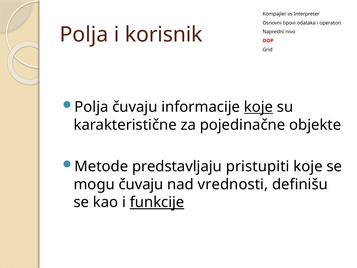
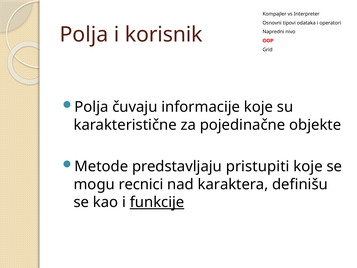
koje at (259, 107) underline: present -> none
mogu čuvaju: čuvaju -> recnici
vrednosti: vrednosti -> karaktera
